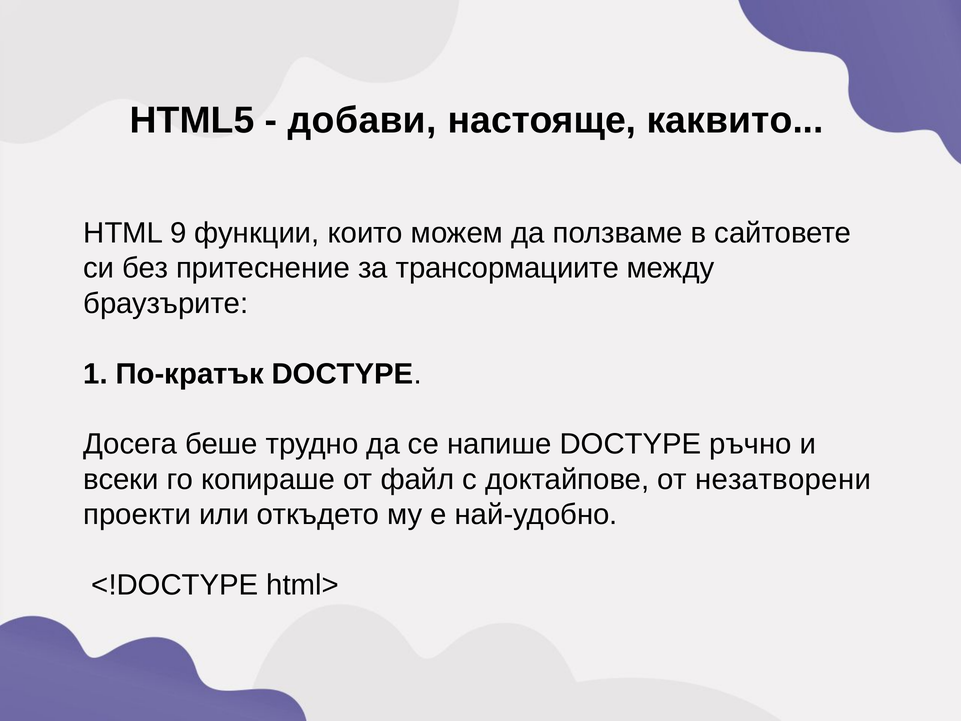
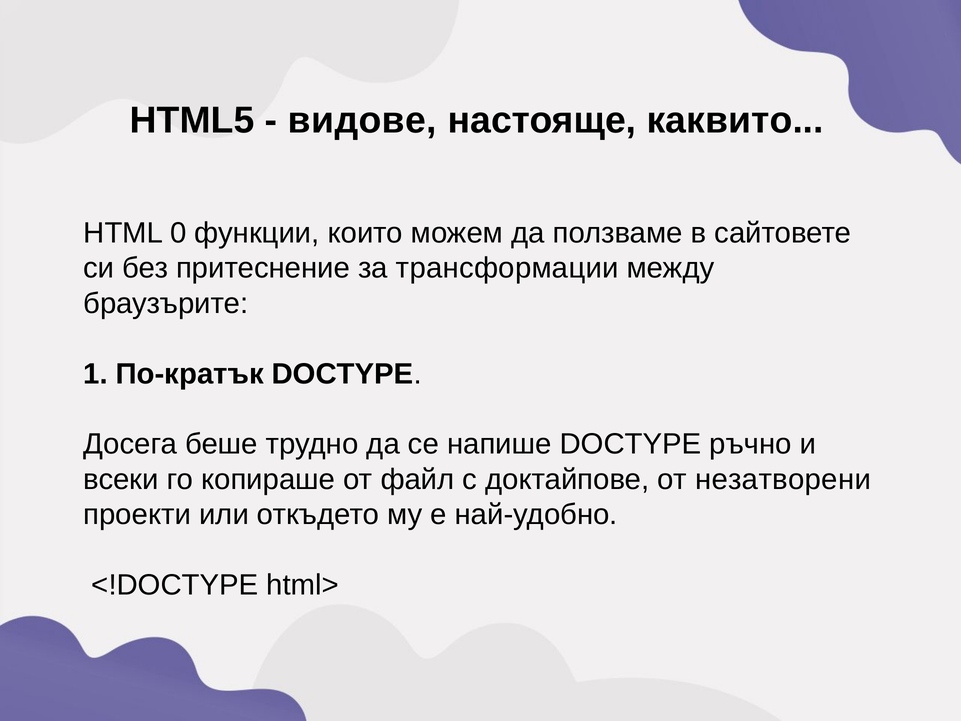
добави: добави -> видове
9: 9 -> 0
трансормациите: трансормациите -> трансформации
